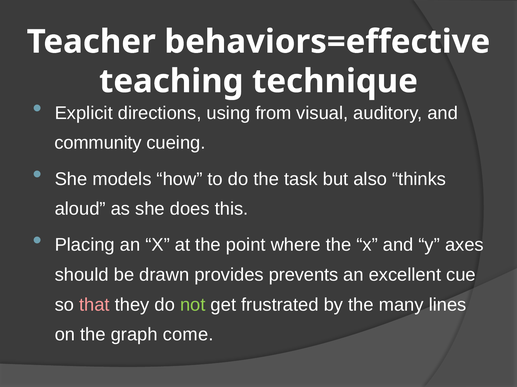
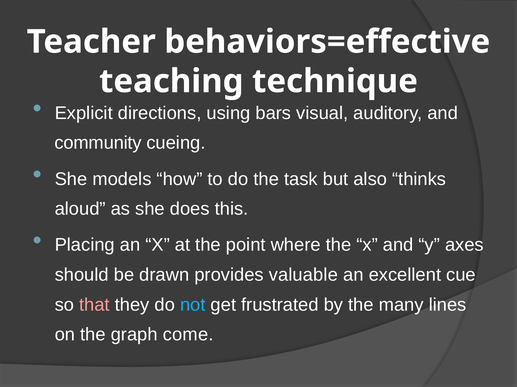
from: from -> bars
prevents: prevents -> valuable
not colour: light green -> light blue
